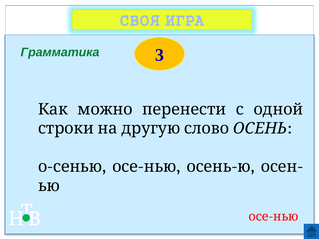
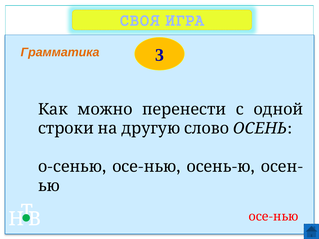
Грамматика colour: green -> orange
